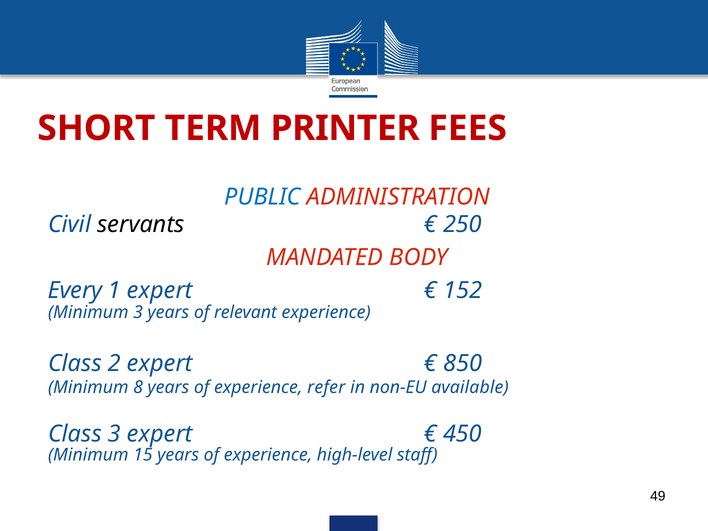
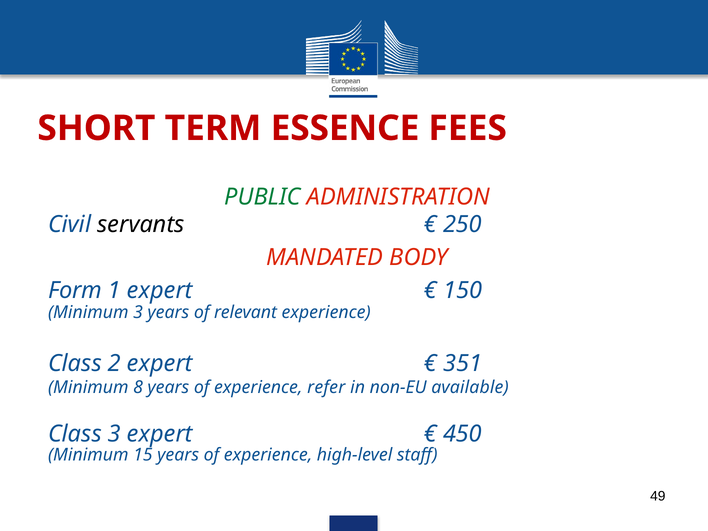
PRINTER: PRINTER -> ESSENCE
PUBLIC colour: blue -> green
Every: Every -> Form
152: 152 -> 150
850: 850 -> 351
